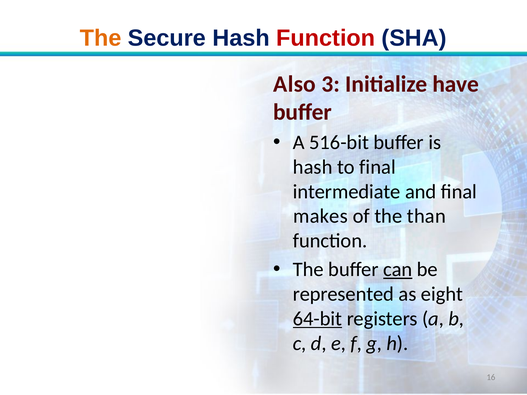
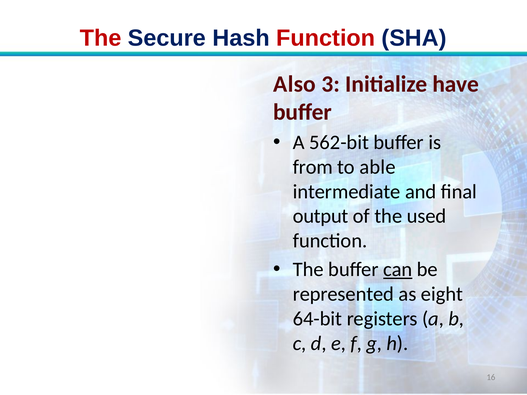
The at (101, 38) colour: orange -> red
516-bit: 516-bit -> 562-bit
hash at (313, 167): hash -> from
to final: final -> able
makes: makes -> output
than: than -> used
64-bit underline: present -> none
